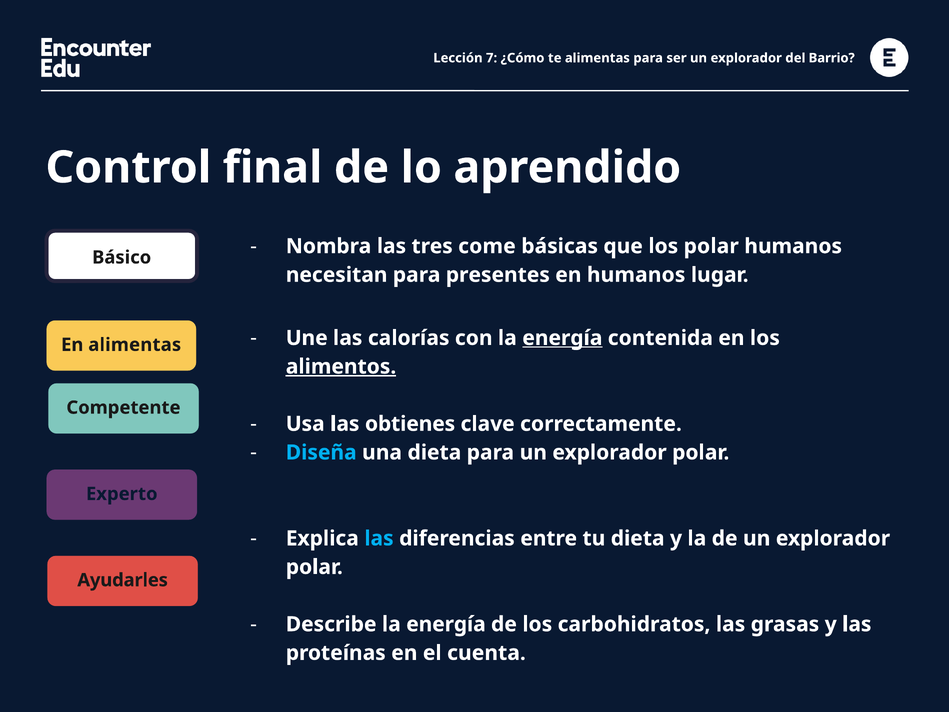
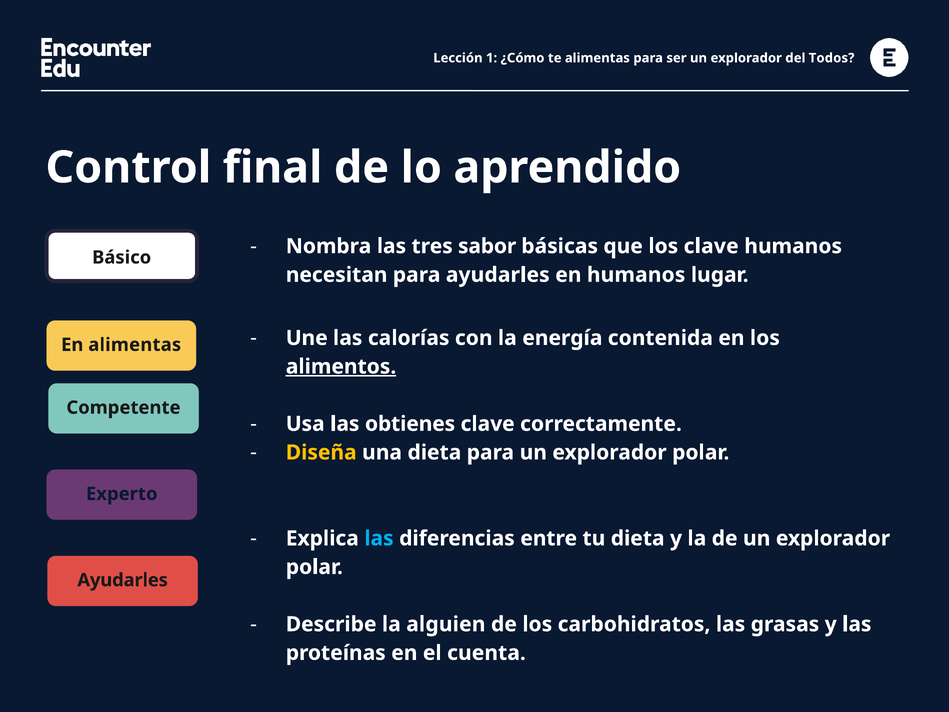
7: 7 -> 1
Barrio: Barrio -> Todos
come: come -> sabor
los polar: polar -> clave
para presentes: presentes -> ayudarles
energía at (562, 338) underline: present -> none
Diseña colour: light blue -> yellow
Describe la energía: energía -> alguien
